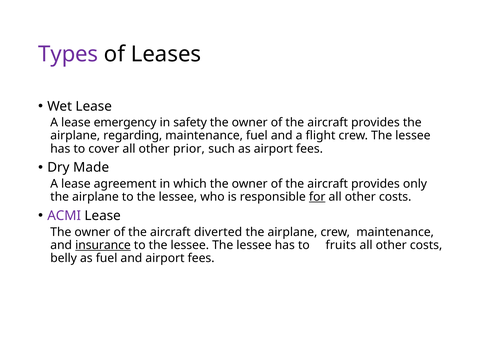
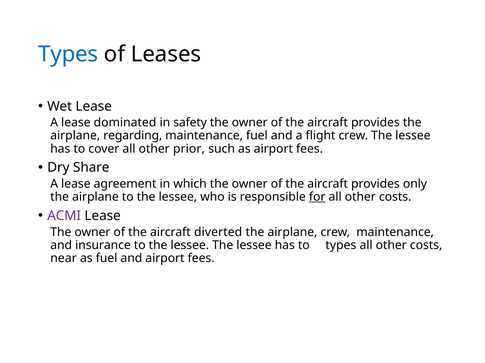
Types at (68, 54) colour: purple -> blue
emergency: emergency -> dominated
Made: Made -> Share
insurance underline: present -> none
to fruits: fruits -> types
belly: belly -> near
